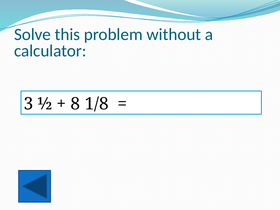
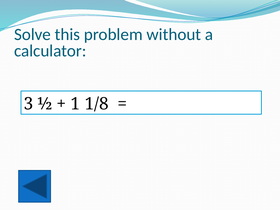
8: 8 -> 1
